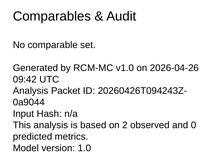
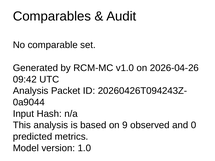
2: 2 -> 9
